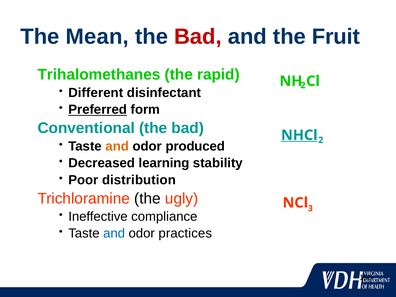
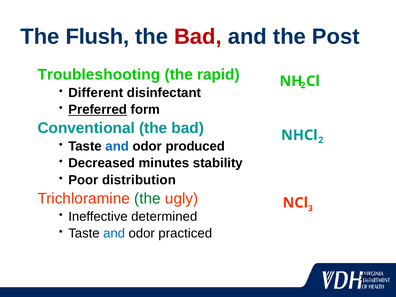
Mean: Mean -> Flush
Fruit: Fruit -> Post
Trihalomethanes: Trihalomethanes -> Troubleshooting
NHCl underline: present -> none
and at (117, 146) colour: orange -> blue
learning: learning -> minutes
the at (147, 199) colour: black -> green
compliance: compliance -> determined
practices: practices -> practiced
